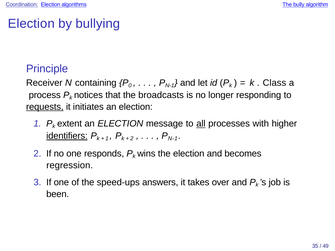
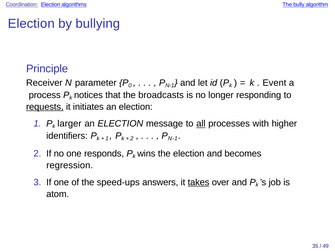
containing: containing -> parameter
Class: Class -> Event
extent: extent -> larger
identifiers underline: present -> none
takes underline: none -> present
been: been -> atom
